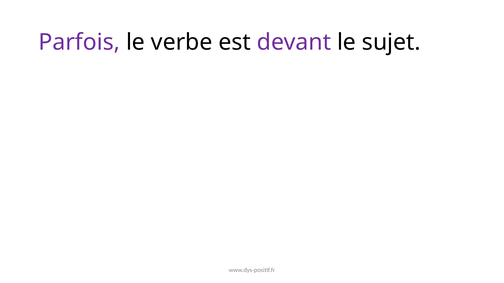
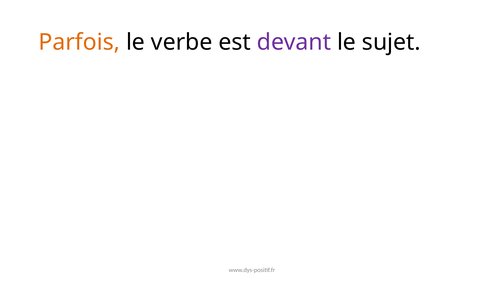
Parfois colour: purple -> orange
